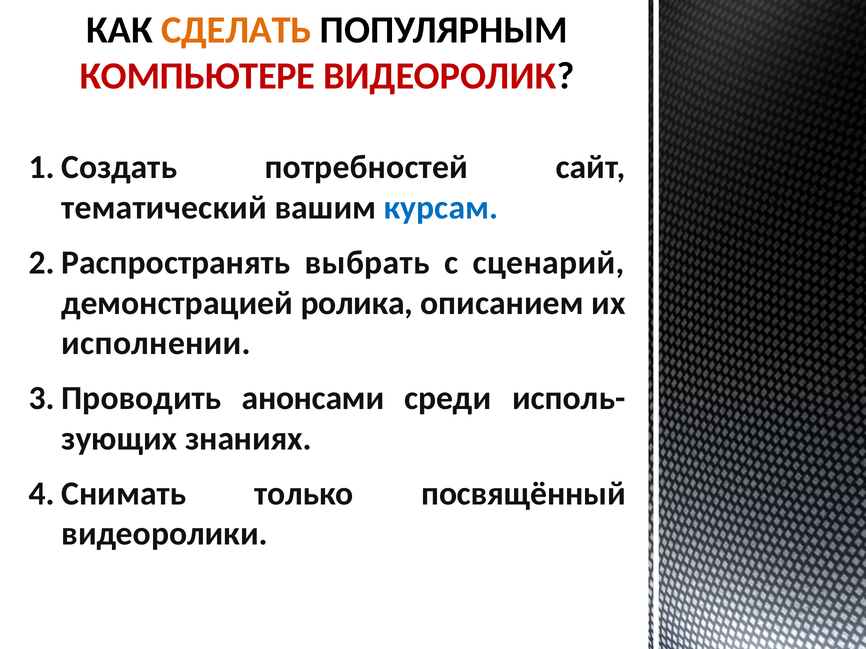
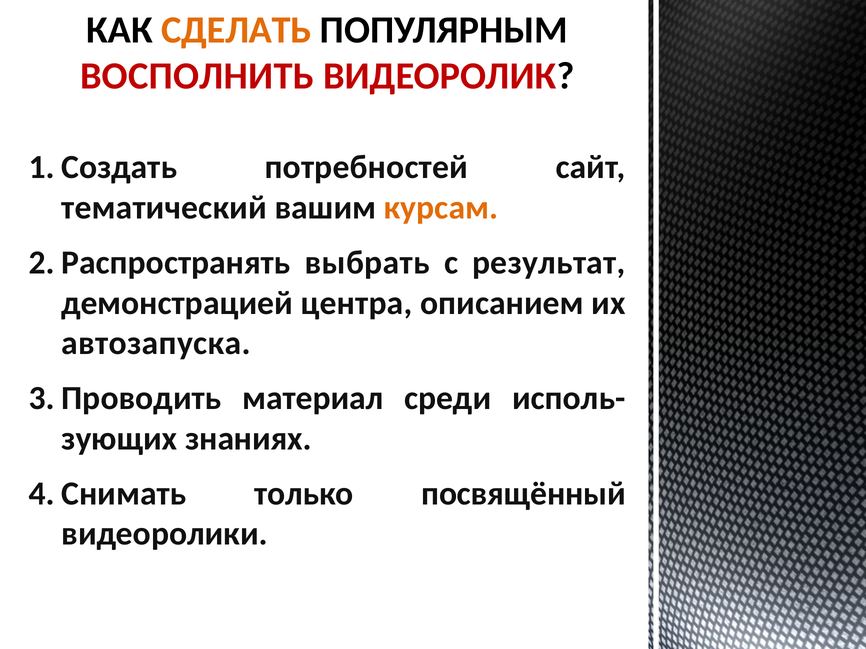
КОМПЬЮТЕРЕ: КОМПЬЮТЕРЕ -> ВОСПОЛНИТЬ
курсам colour: blue -> orange
сценарий: сценарий -> результат
ролика: ролика -> центра
исполнении: исполнении -> автозапуска
анонсами: анонсами -> материал
